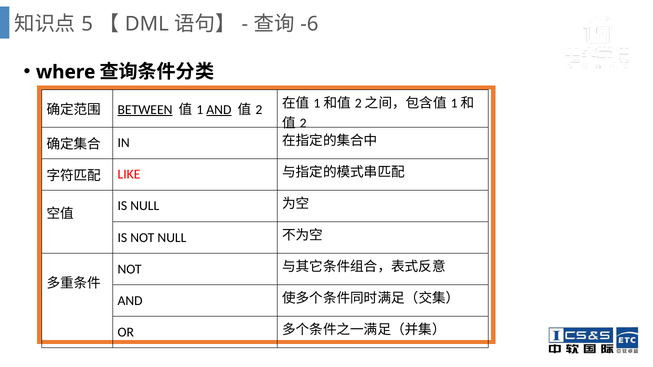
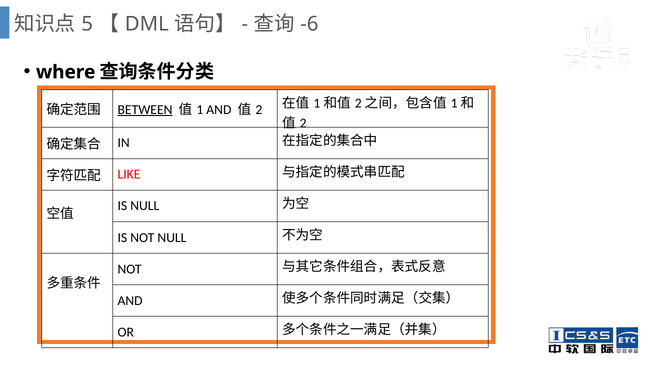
AND at (219, 110) underline: present -> none
